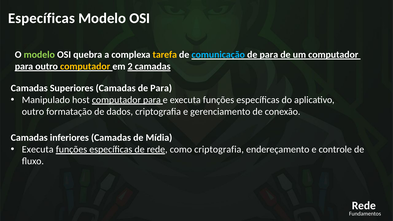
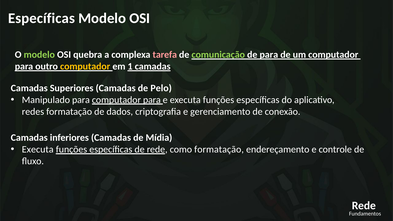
tarefa colour: yellow -> pink
comunicação colour: light blue -> light green
2: 2 -> 1
Camadas de Para: Para -> Pelo
Manipulado host: host -> para
outro at (33, 112): outro -> redes
como criptografia: criptografia -> formatação
